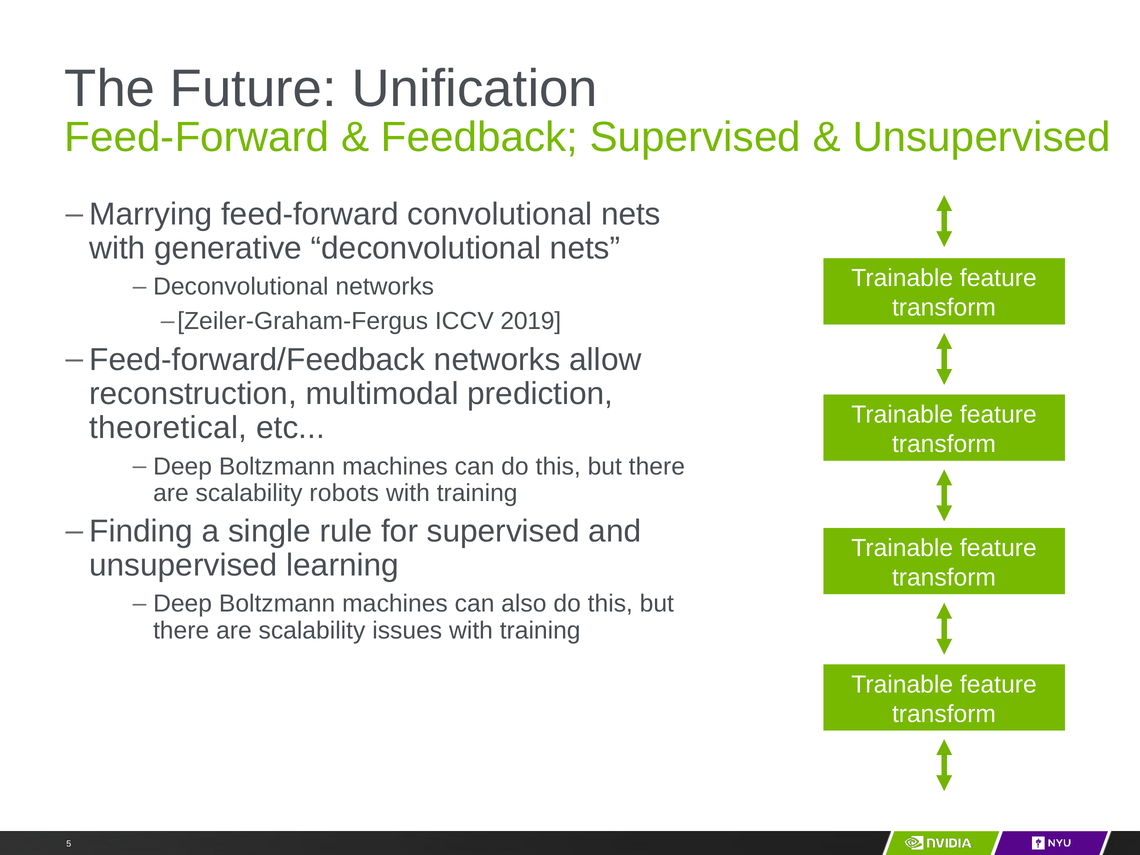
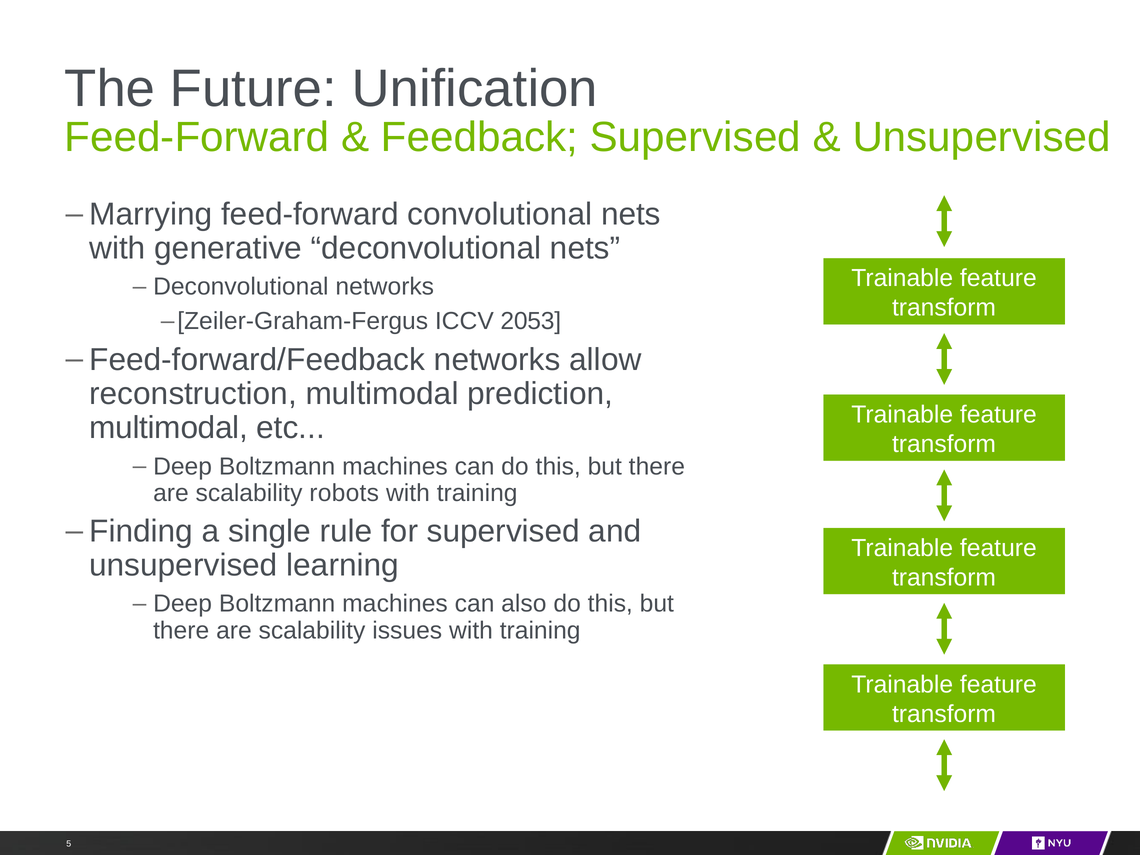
2019: 2019 -> 2053
theoretical at (168, 428): theoretical -> multimodal
